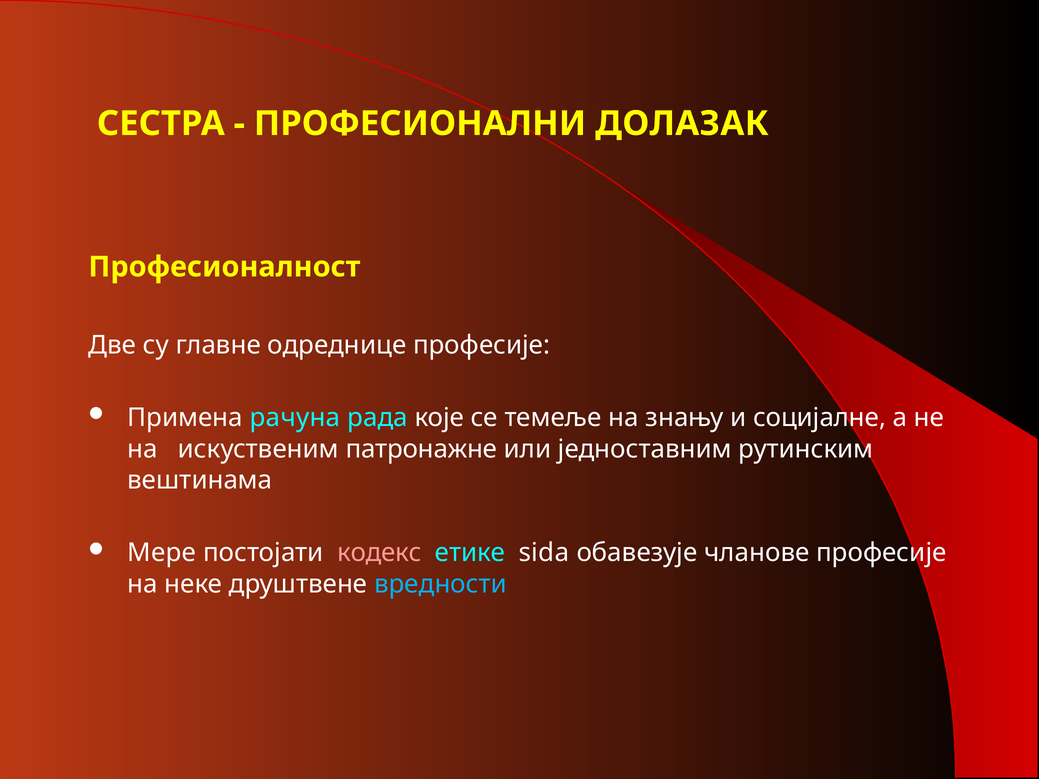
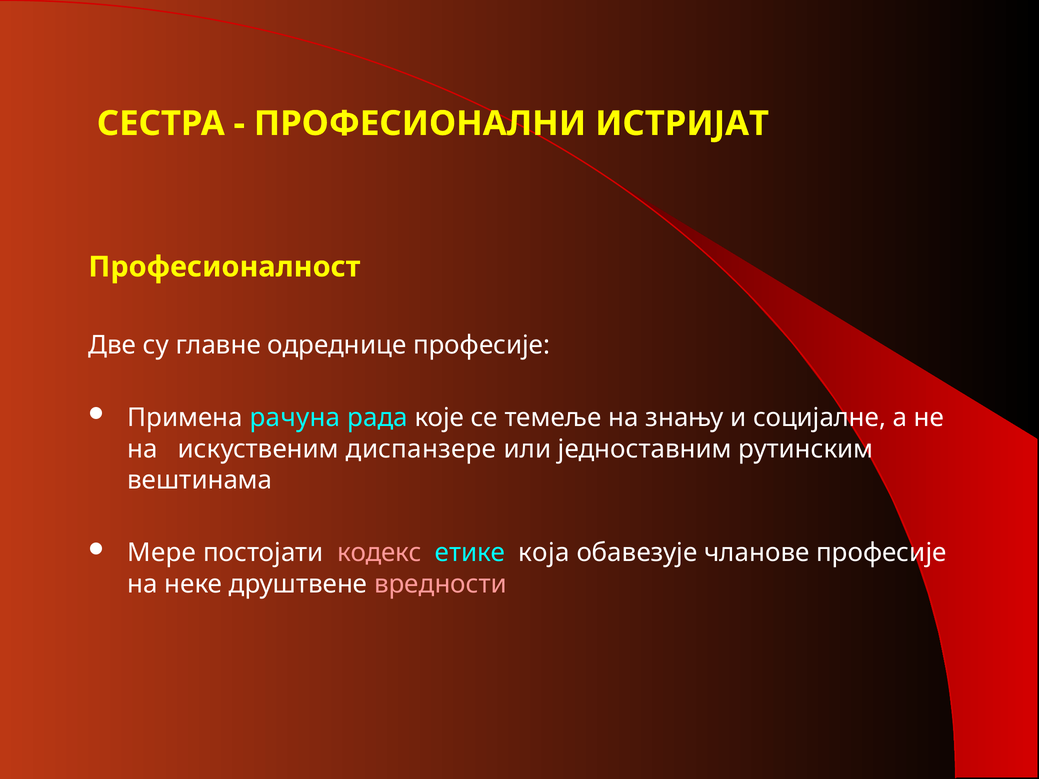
ДОЛАЗАК: ДОЛАЗАК -> ИСТРИЈАТ
патронажне: патронажне -> диспанзере
sida: sida -> која
вредности colour: light blue -> pink
